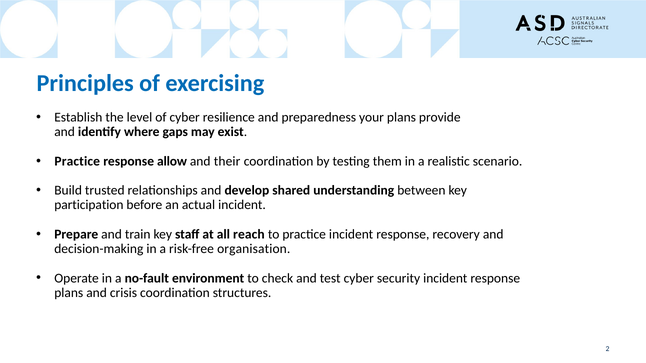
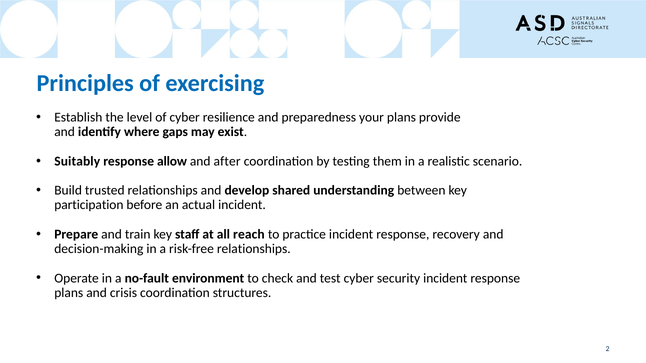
Practice at (77, 161): Practice -> Suitably
their: their -> after
risk-free organisation: organisation -> relationships
